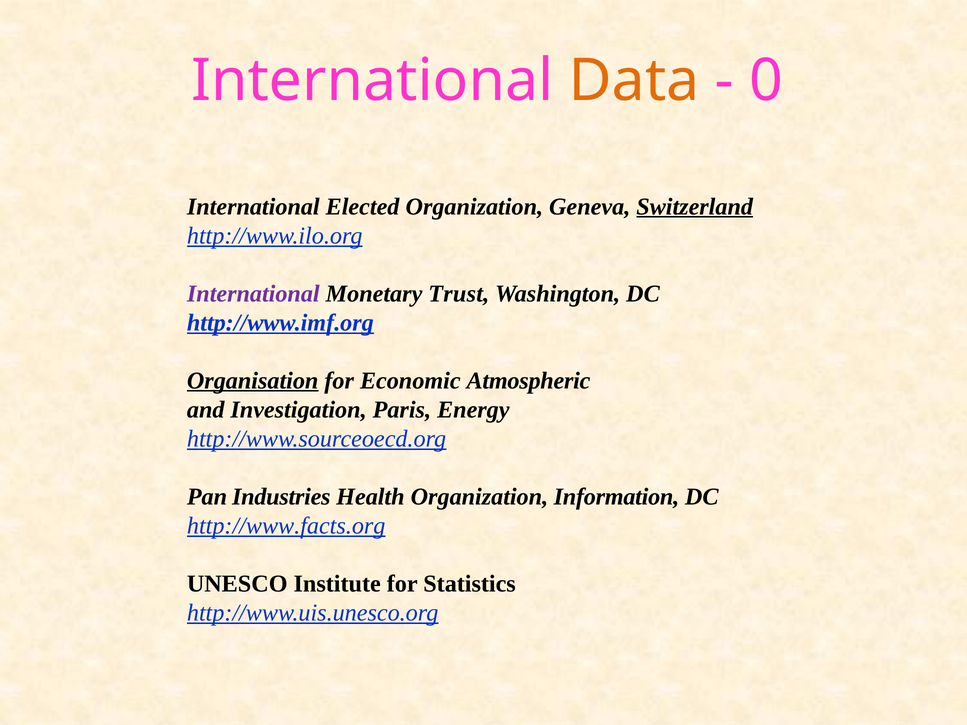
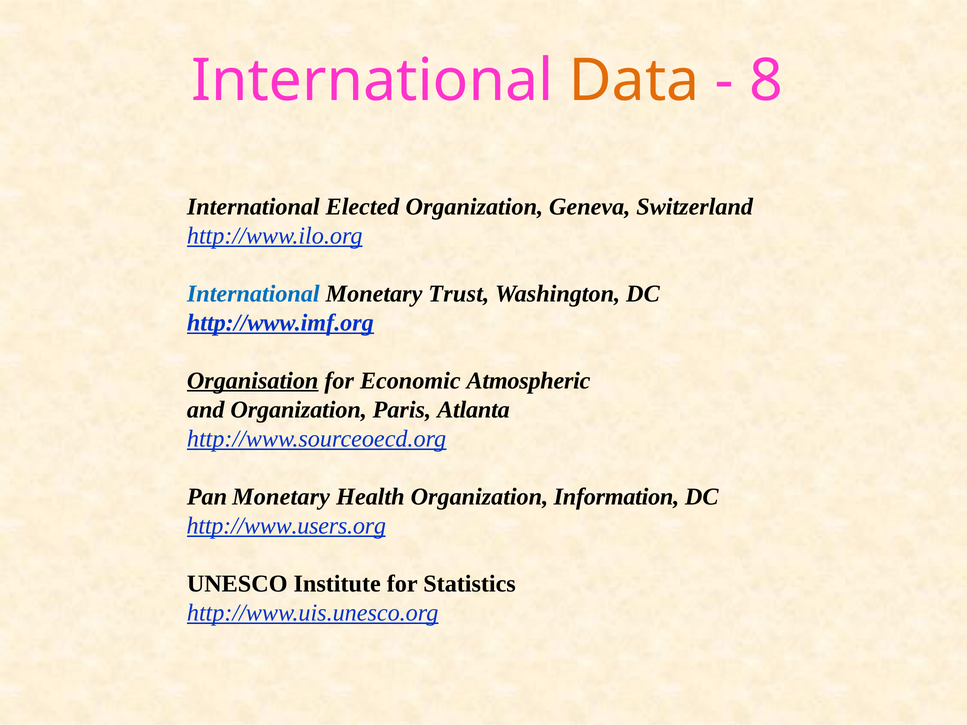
0: 0 -> 8
Switzerland underline: present -> none
International at (253, 294) colour: purple -> blue
and Investigation: Investigation -> Organization
Energy: Energy -> Atlanta
Pan Industries: Industries -> Monetary
http://www.facts.org: http://www.facts.org -> http://www.users.org
